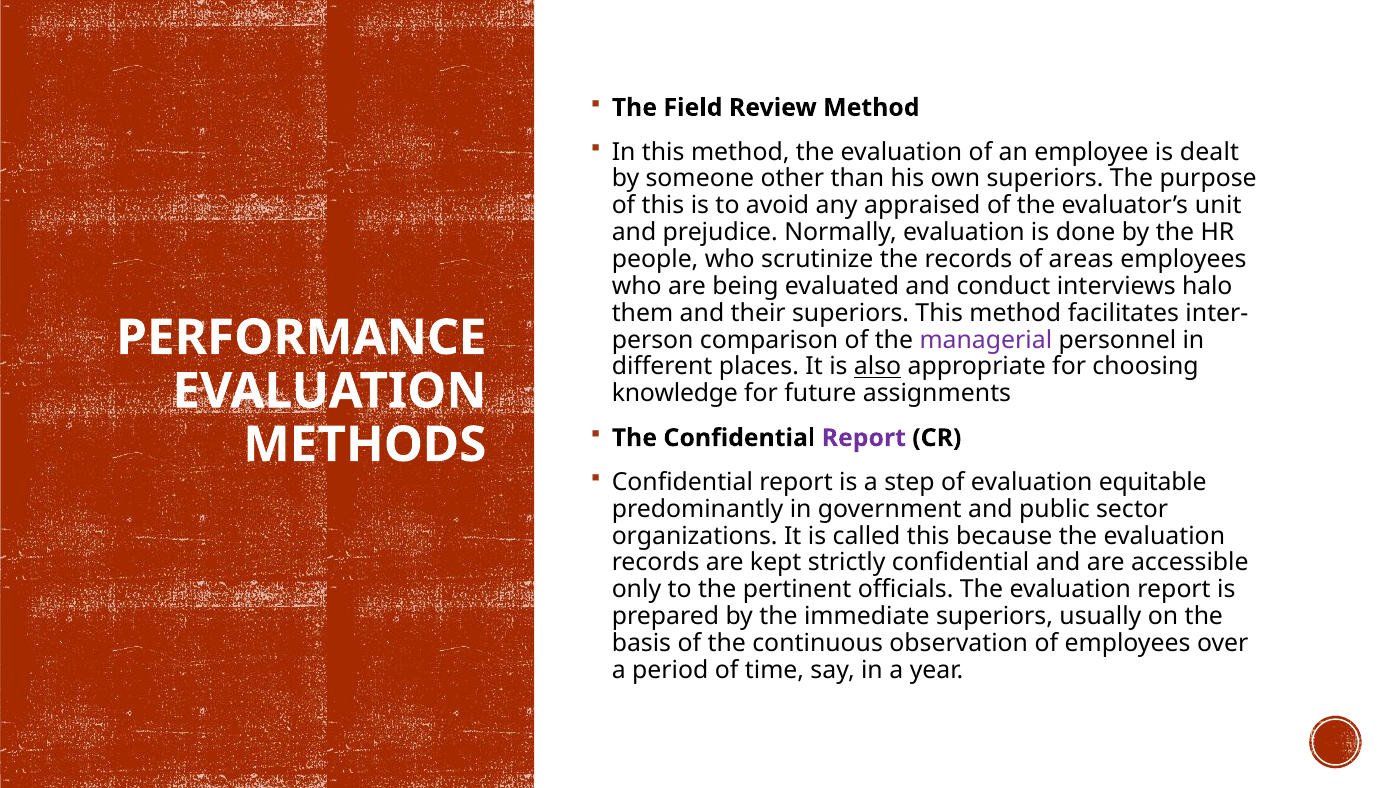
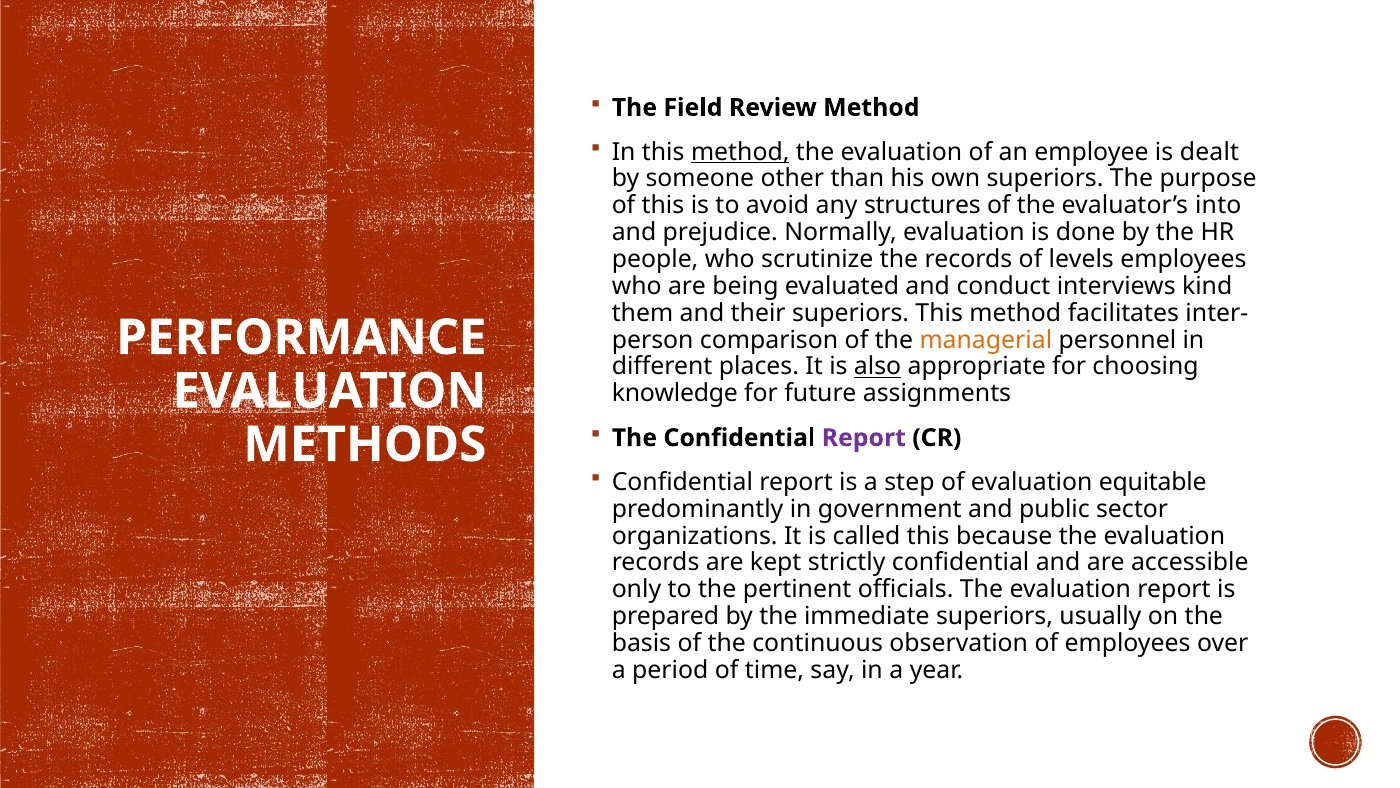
method at (740, 152) underline: none -> present
appraised: appraised -> structures
unit: unit -> into
areas: areas -> levels
halo: halo -> kind
managerial colour: purple -> orange
